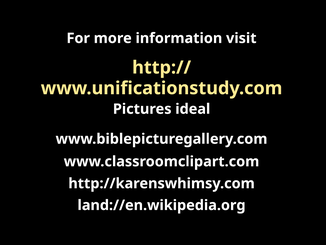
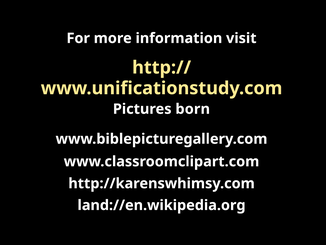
ideal: ideal -> born
